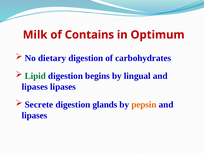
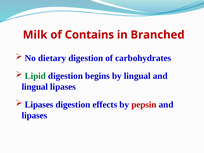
Optimum: Optimum -> Branched
lipases at (35, 87): lipases -> lingual
Secrete at (39, 105): Secrete -> Lipases
glands: glands -> effects
pepsin colour: orange -> red
